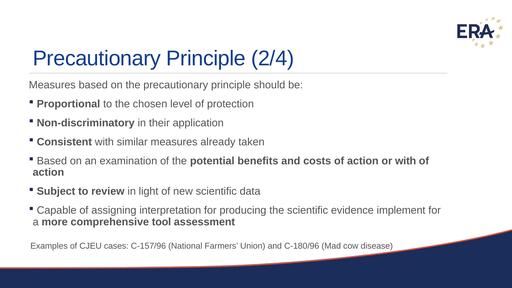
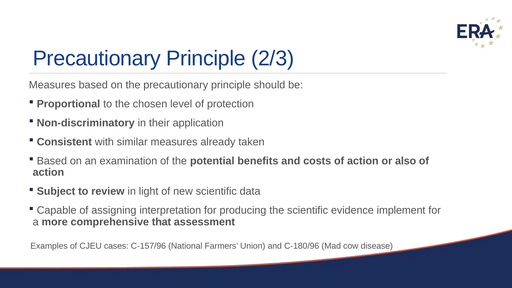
2/4: 2/4 -> 2/3
or with: with -> also
tool: tool -> that
